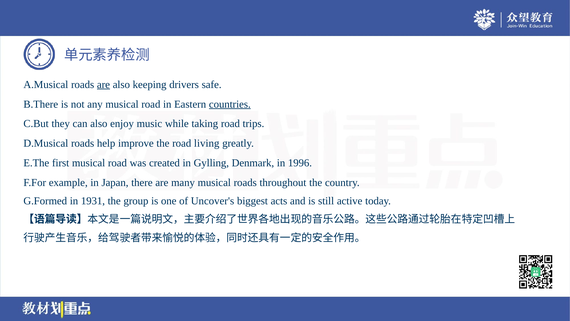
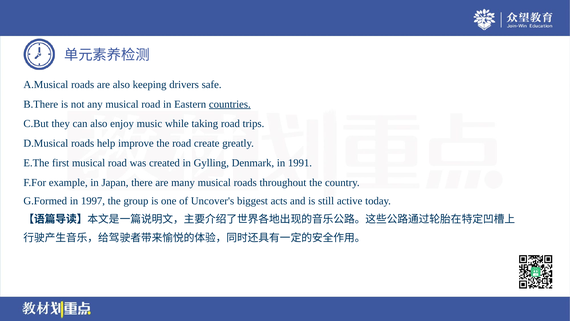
are at (103, 84) underline: present -> none
living: living -> create
1996: 1996 -> 1991
1931: 1931 -> 1997
